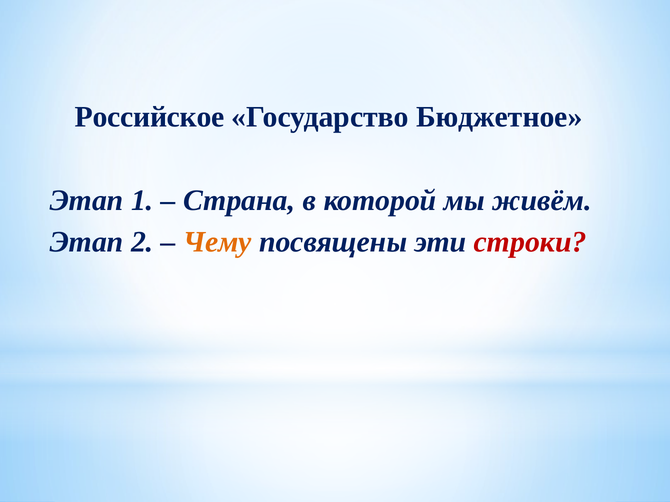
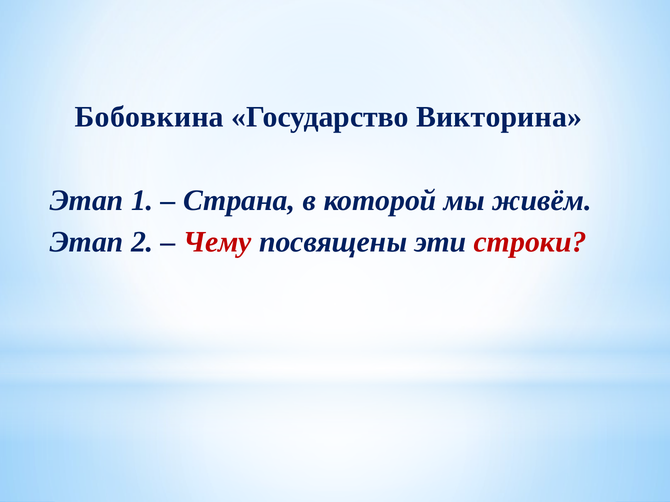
Российское: Российское -> Бобовкина
Бюджетное: Бюджетное -> Викторина
Чему colour: orange -> red
